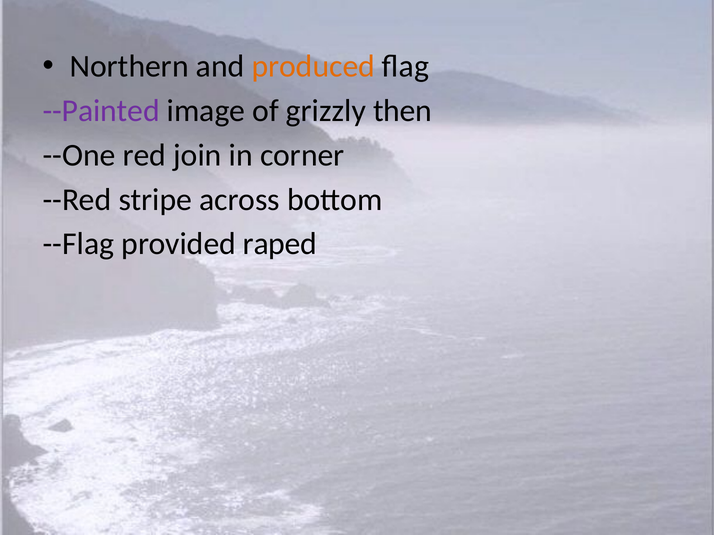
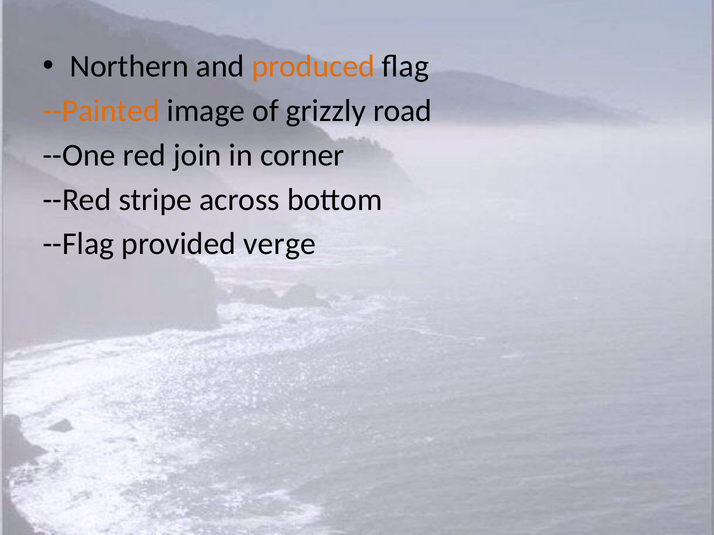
--Painted colour: purple -> orange
then: then -> road
raped: raped -> verge
